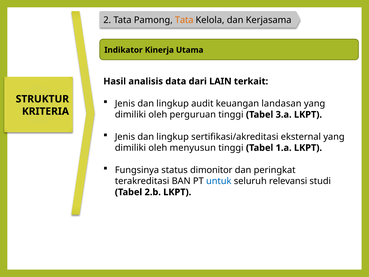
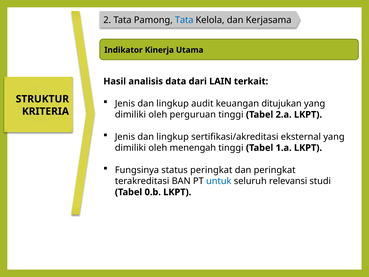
Tata at (184, 20) colour: orange -> blue
landasan: landasan -> ditujukan
3.a: 3.a -> 2.a
menyusun: menyusun -> menengah
status dimonitor: dimonitor -> peringkat
2.b: 2.b -> 0.b
